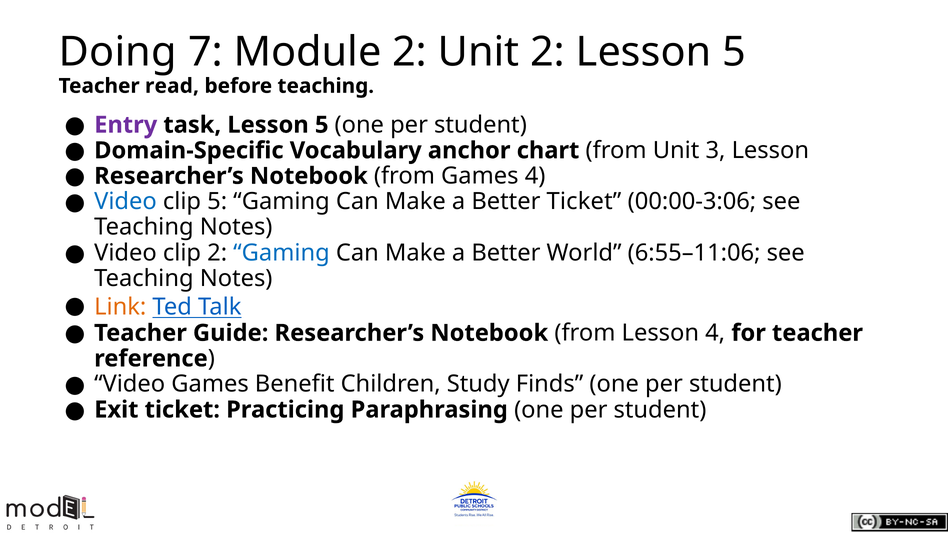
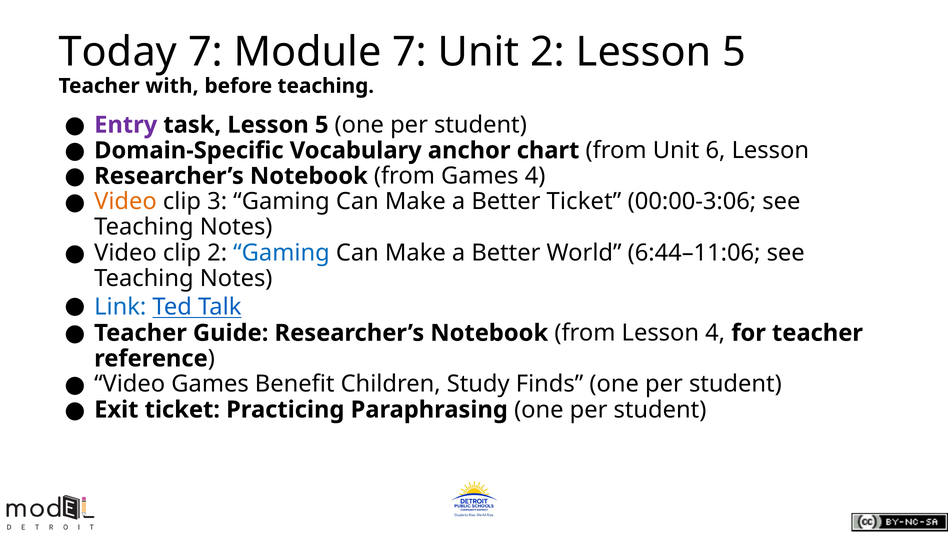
Doing: Doing -> Today
Module 2: 2 -> 7
read: read -> with
3: 3 -> 6
Video at (125, 202) colour: blue -> orange
clip 5: 5 -> 3
6:55–11:06: 6:55–11:06 -> 6:44–11:06
Link colour: orange -> blue
